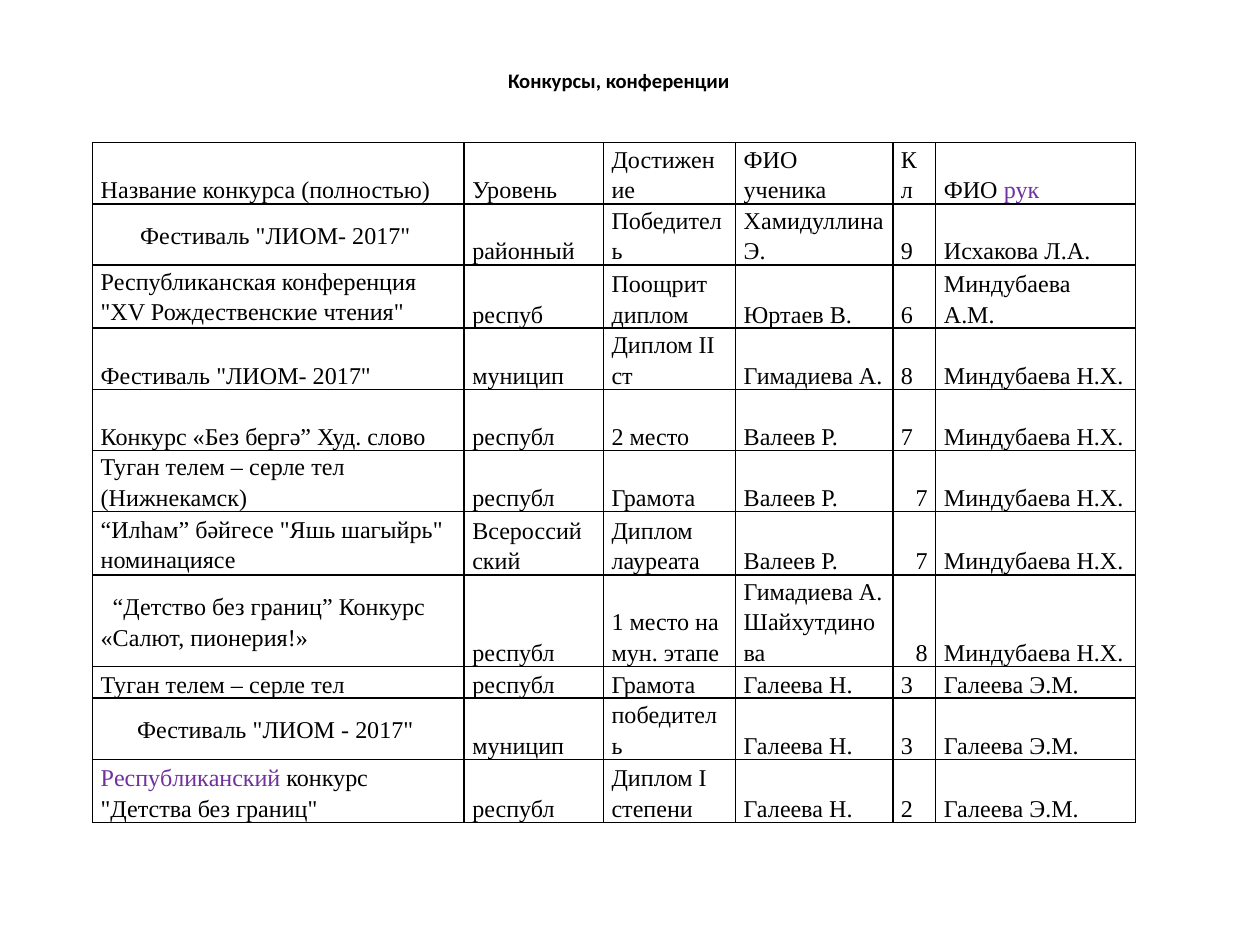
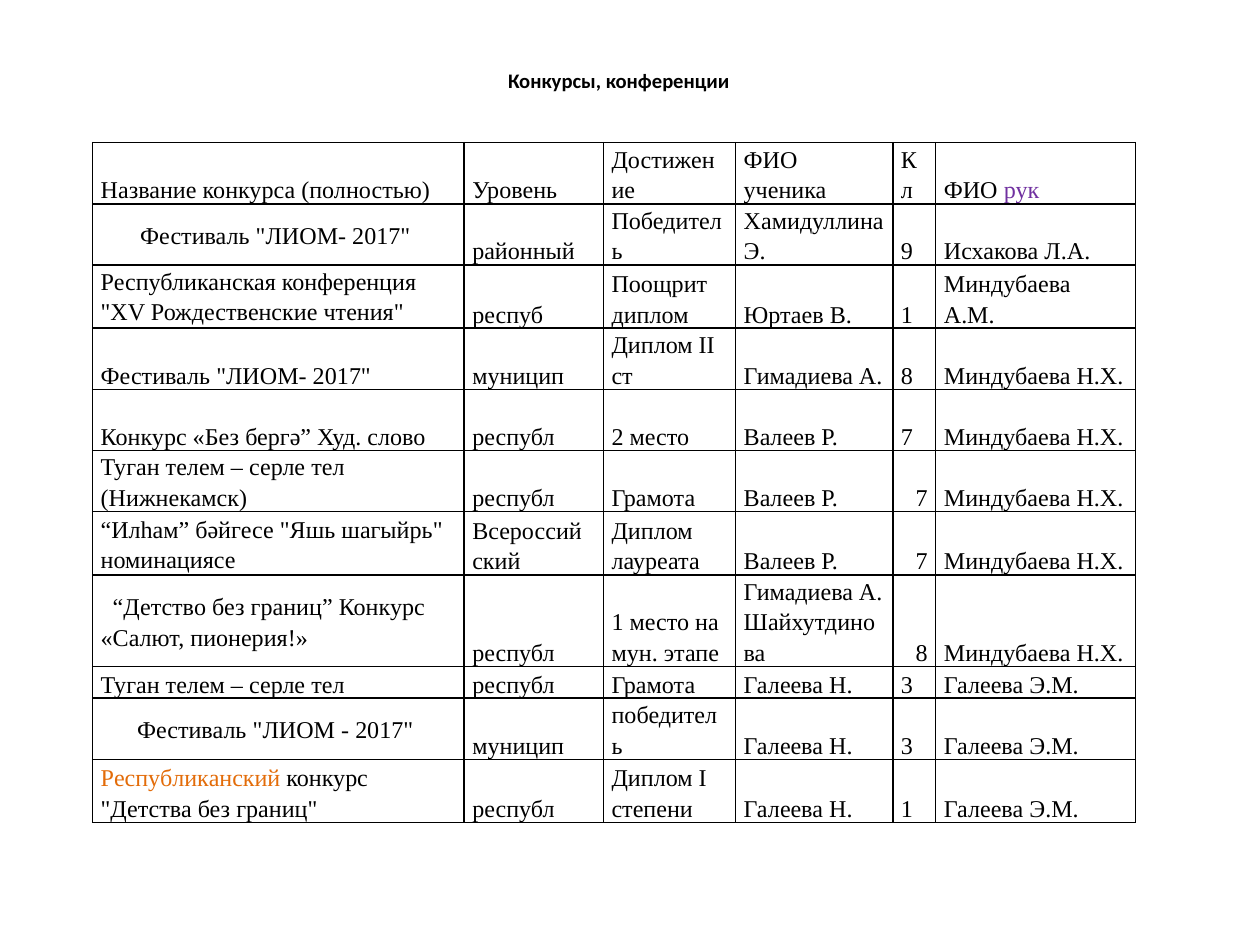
В 6: 6 -> 1
Республиканский colour: purple -> orange
Н 2: 2 -> 1
